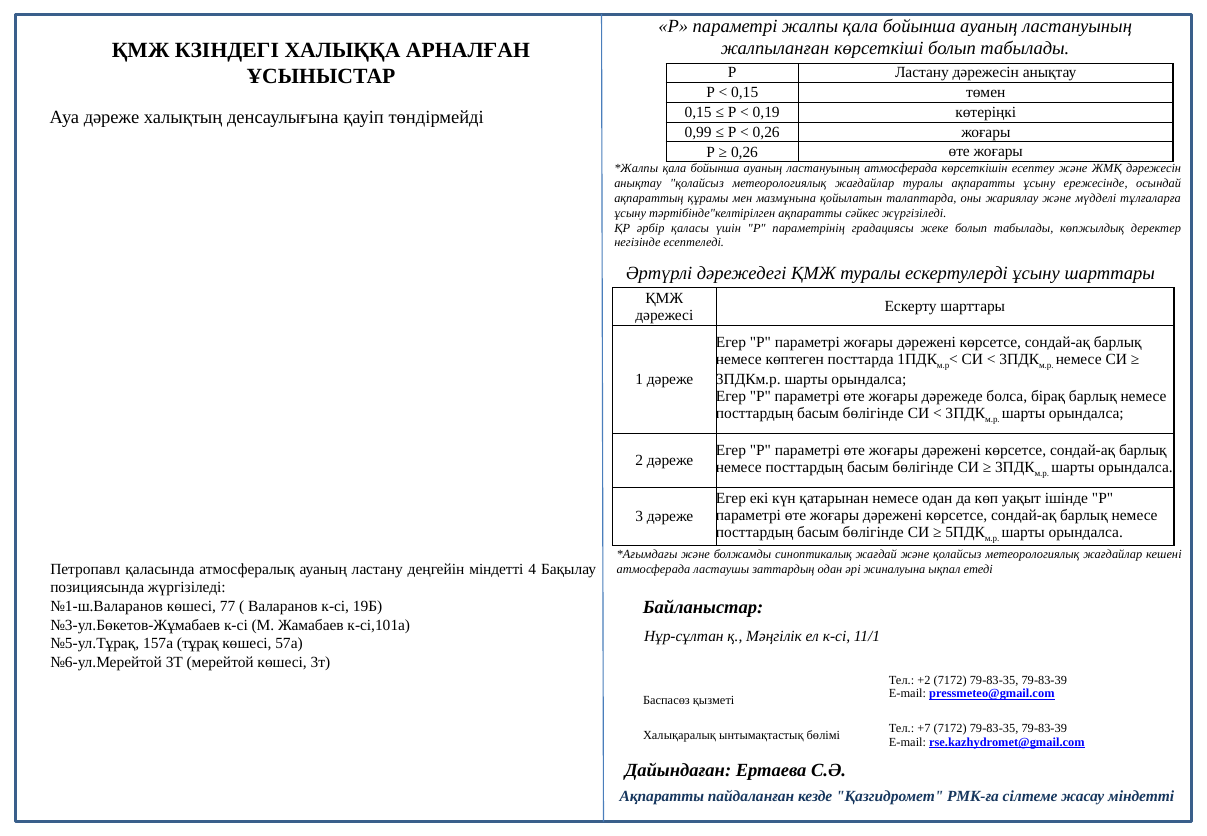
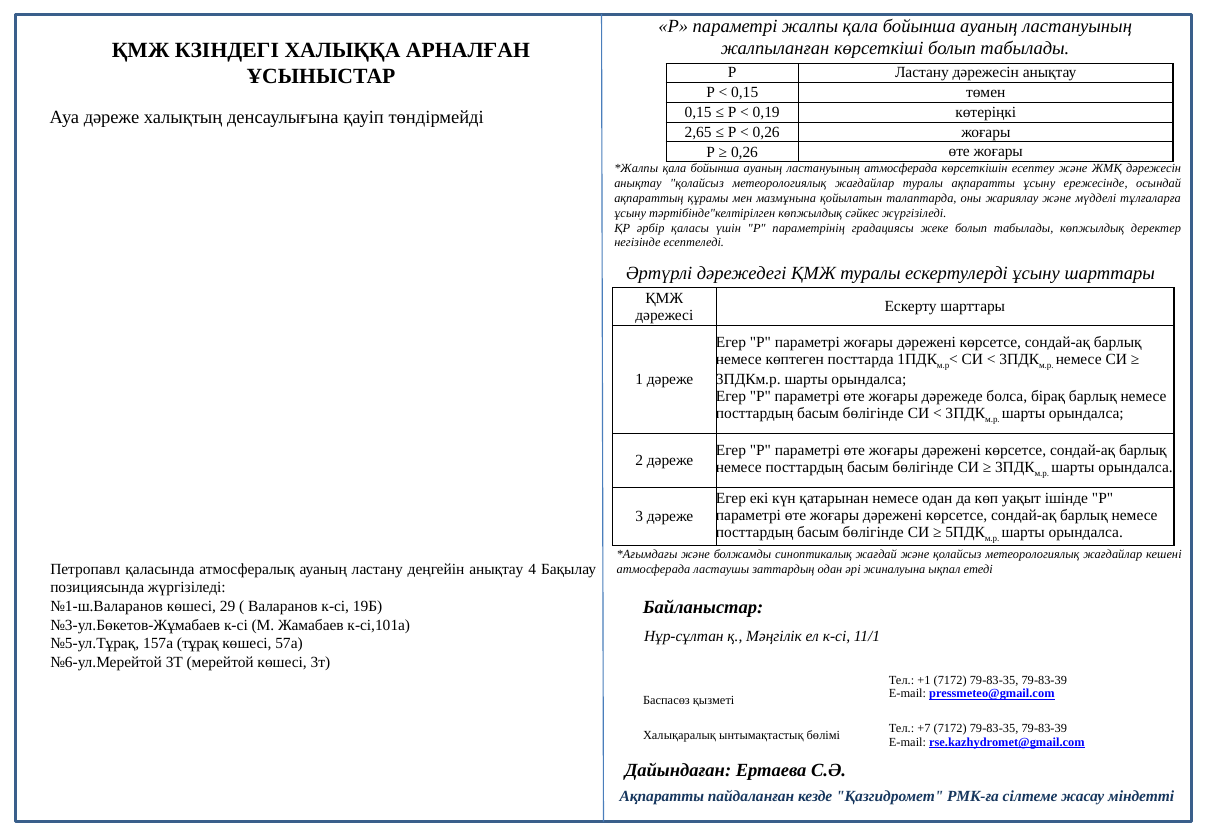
0,99: 0,99 -> 2,65
тәртібінде"келтірілген ақпаратты: ақпаратты -> көпжылдық
деңгейін міндетті: міндетті -> анықтау
77: 77 -> 29
+2: +2 -> +1
